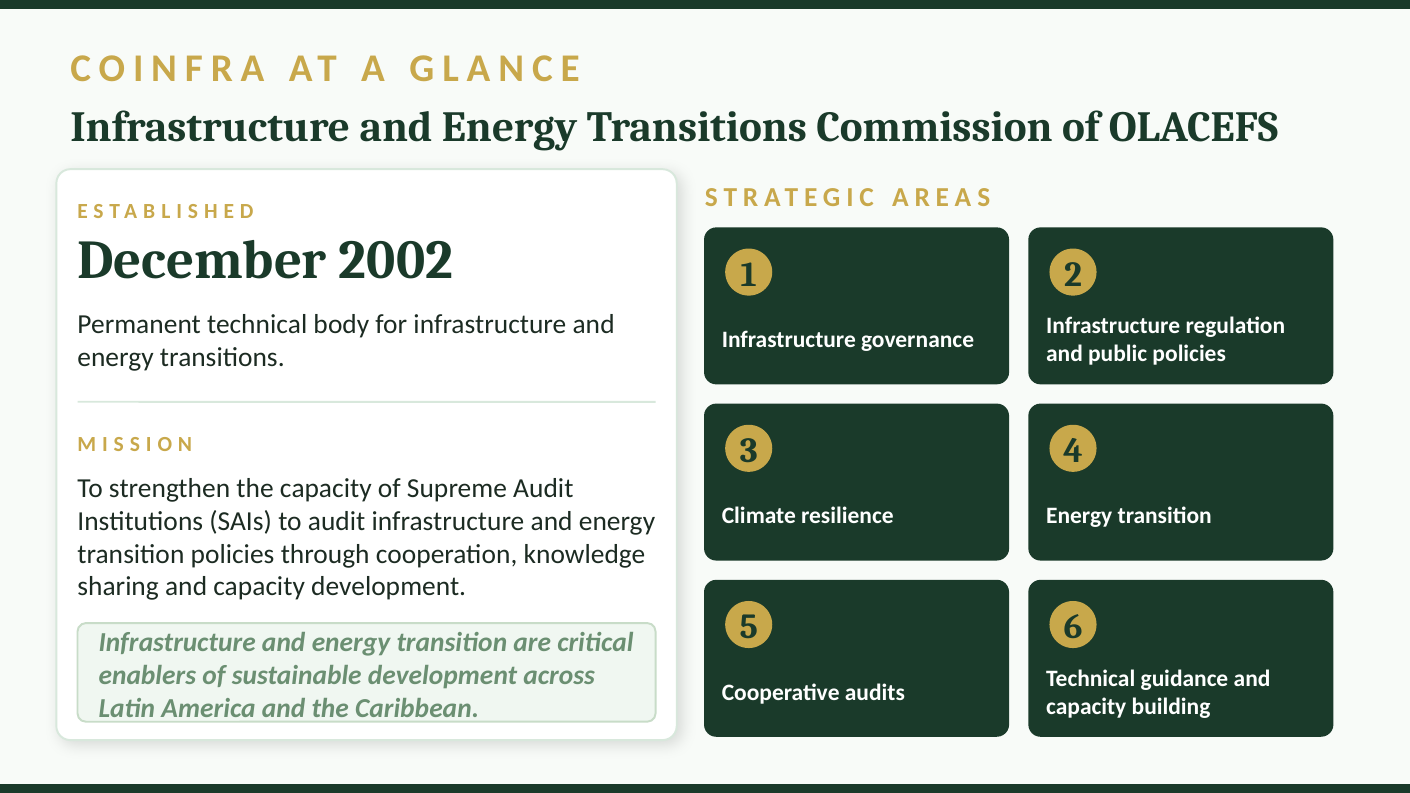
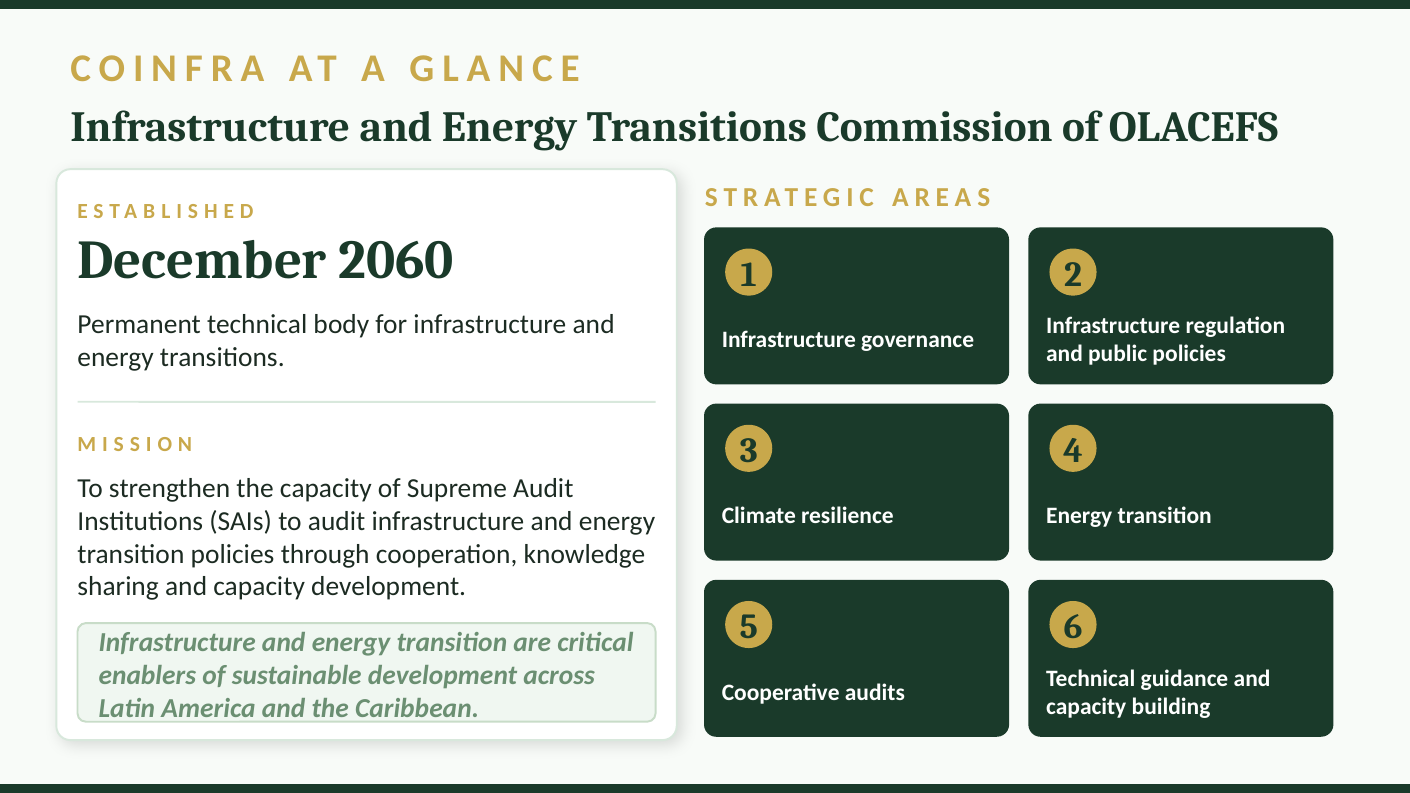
2002: 2002 -> 2060
